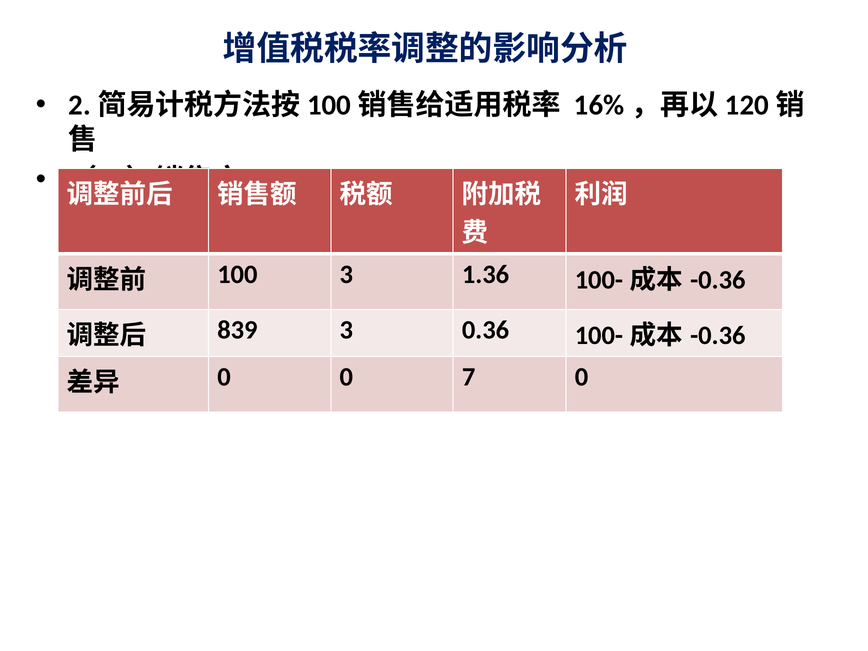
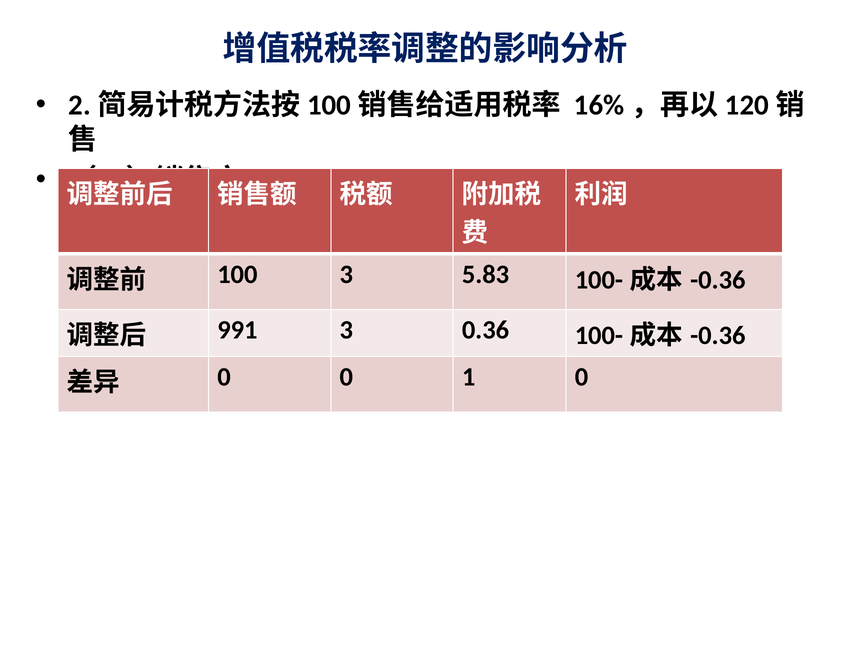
1.36: 1.36 -> 5.83
839: 839 -> 991
7: 7 -> 1
